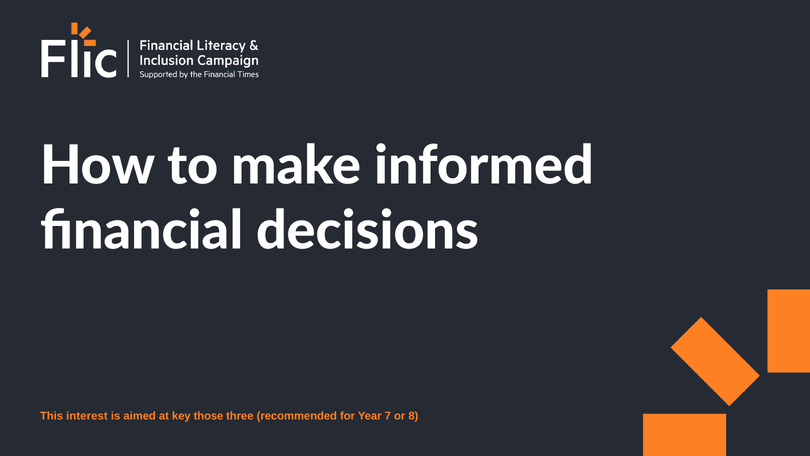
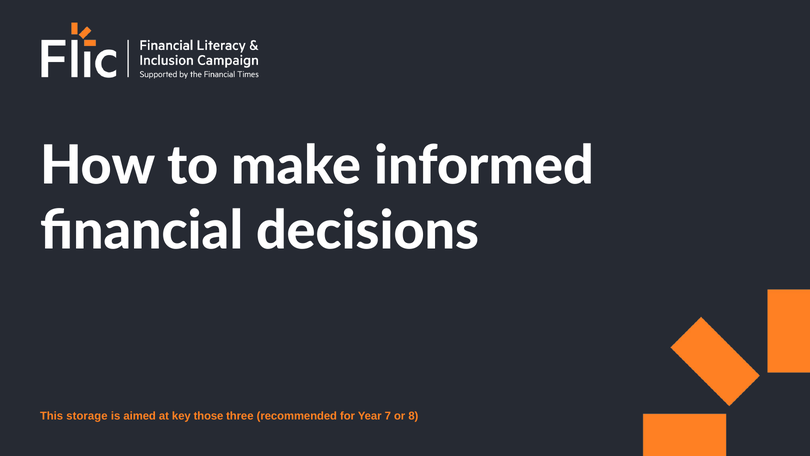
interest: interest -> storage
